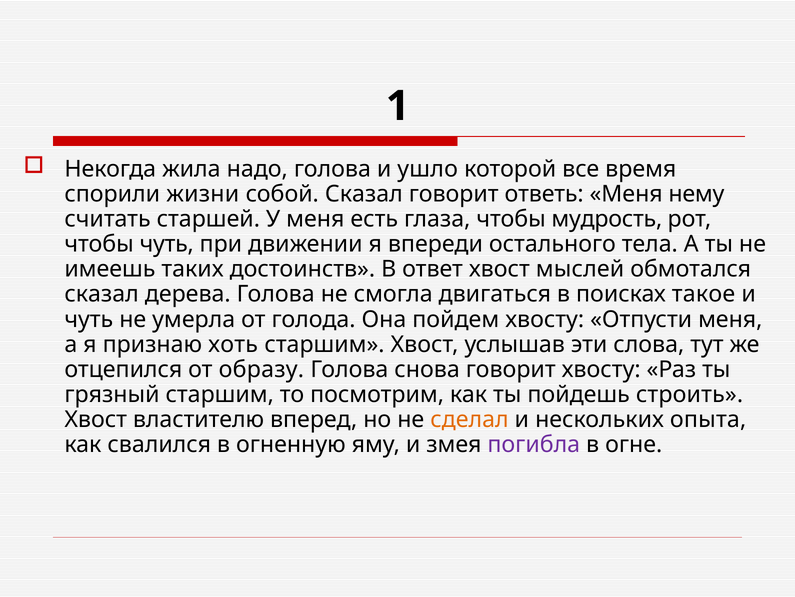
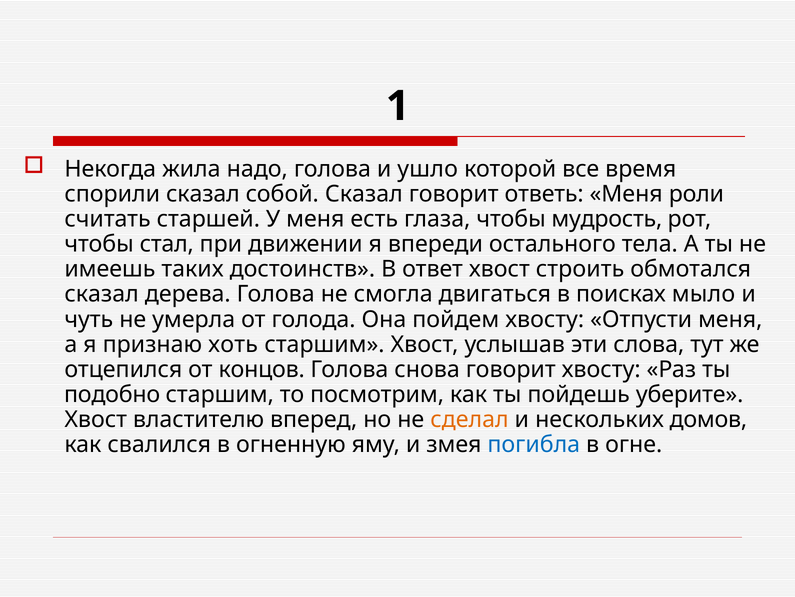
спорили жизни: жизни -> сказал
нему: нему -> роли
чтобы чуть: чуть -> стал
мыслей: мыслей -> строить
такое: такое -> мыло
образу: образу -> концов
грязный: грязный -> подобно
строить: строить -> уберите
опыта: опыта -> домов
погибла colour: purple -> blue
